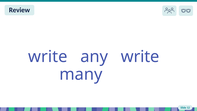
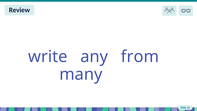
any write: write -> from
